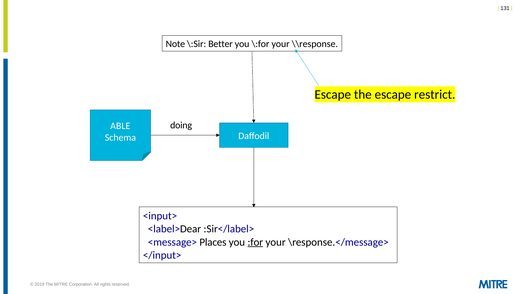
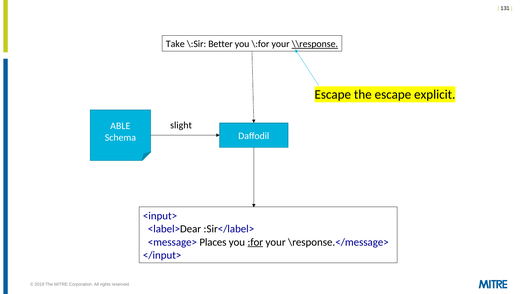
Note: Note -> Take
\\response underline: none -> present
restrict: restrict -> explicit
doing: doing -> slight
